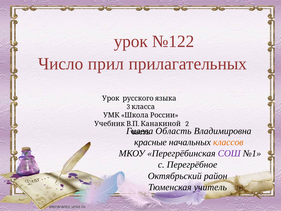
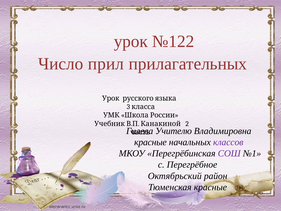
Область: Область -> Учителю
классов colour: orange -> purple
Тюменская учитель: учитель -> красные
